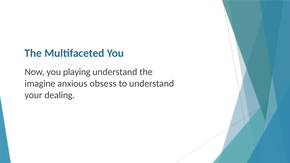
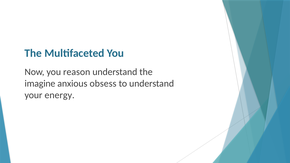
playing: playing -> reason
dealing: dealing -> energy
